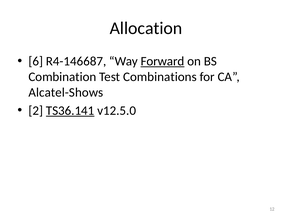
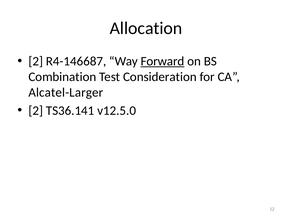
6 at (36, 61): 6 -> 2
Combinations: Combinations -> Consideration
Alcatel-Shows: Alcatel-Shows -> Alcatel-Larger
TS36.141 underline: present -> none
